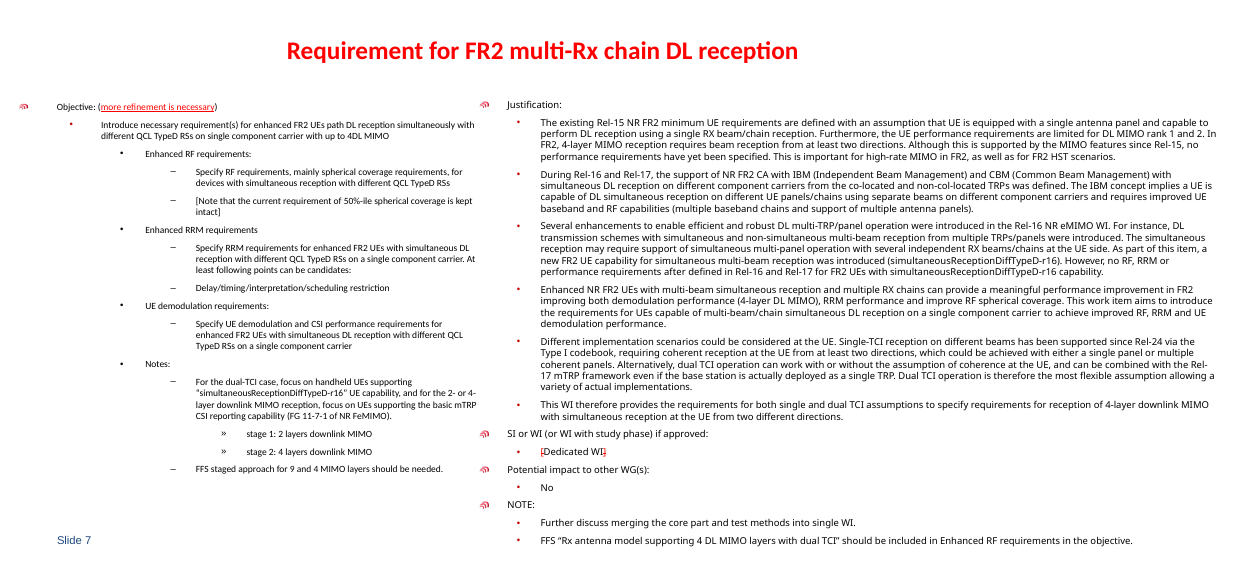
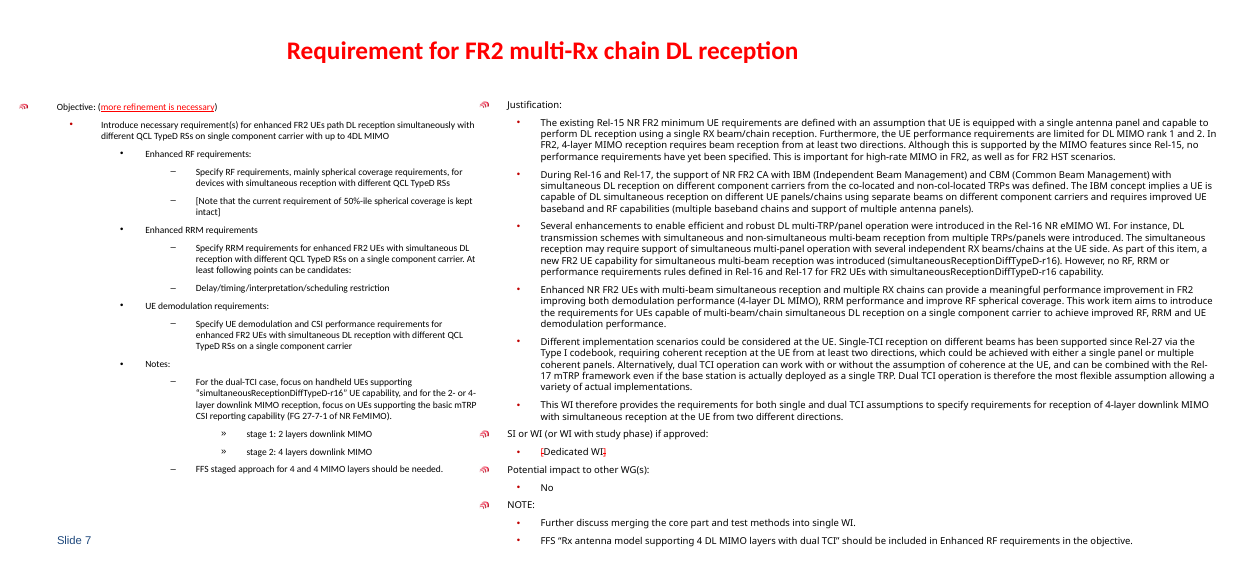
after: after -> rules
Rel-24: Rel-24 -> Rel-27
11-7-1: 11-7-1 -> 27-7-1
for 9: 9 -> 4
